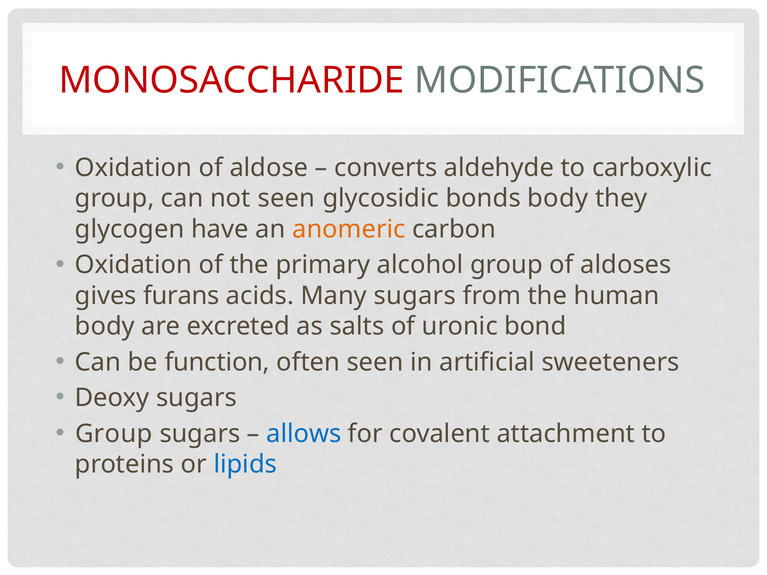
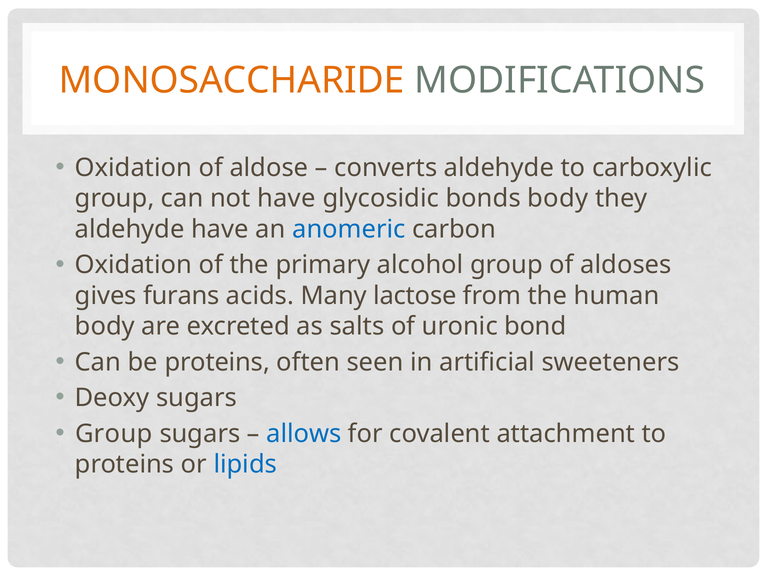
MONOSACCHARIDE colour: red -> orange
not seen: seen -> have
glycogen at (130, 229): glycogen -> aldehyde
anomeric colour: orange -> blue
Many sugars: sugars -> lactose
be function: function -> proteins
